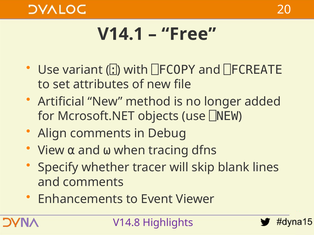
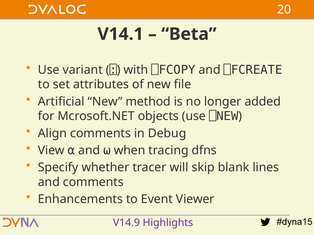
Free: Free -> Beta
V14.8: V14.8 -> V14.9
